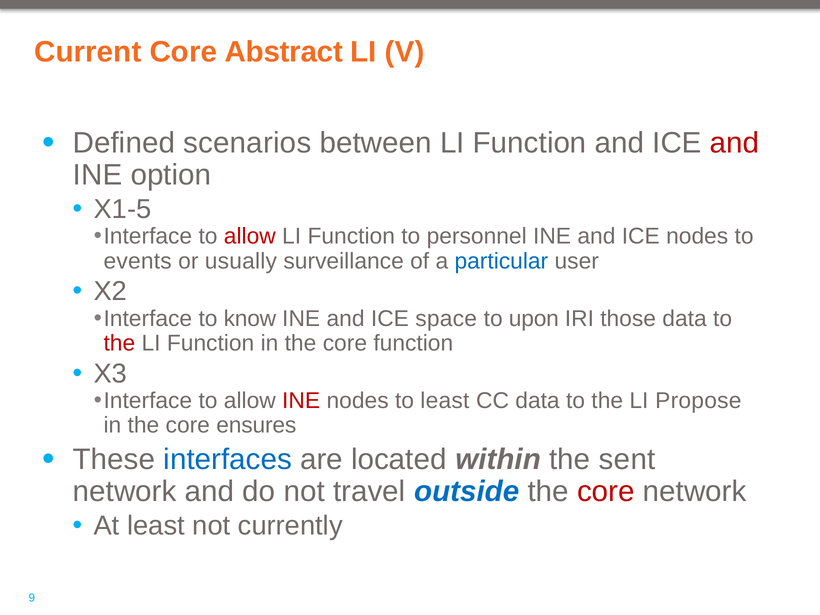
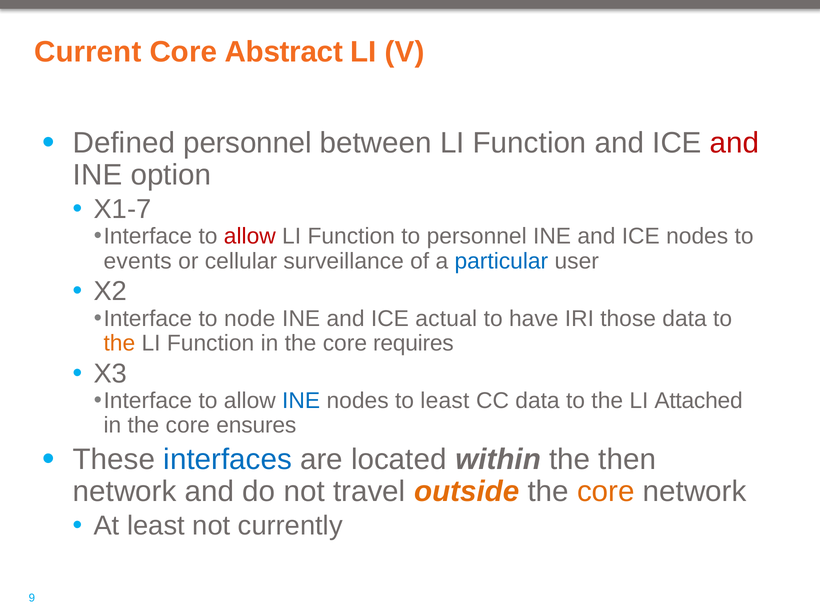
Defined scenarios: scenarios -> personnel
X1-5: X1-5 -> X1-7
usually: usually -> cellular
know: know -> node
space: space -> actual
upon: upon -> have
the at (119, 343) colour: red -> orange
core function: function -> requires
INE at (301, 401) colour: red -> blue
Propose: Propose -> Attached
sent: sent -> then
outside colour: blue -> orange
core at (606, 492) colour: red -> orange
